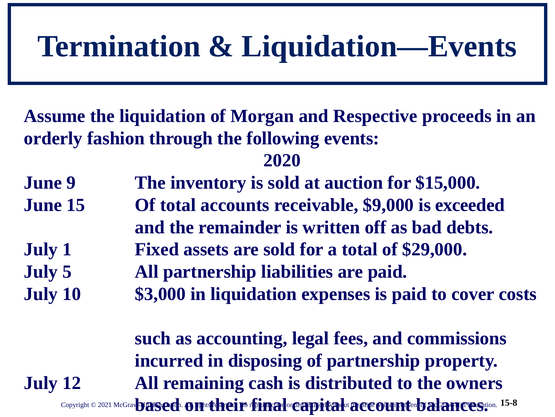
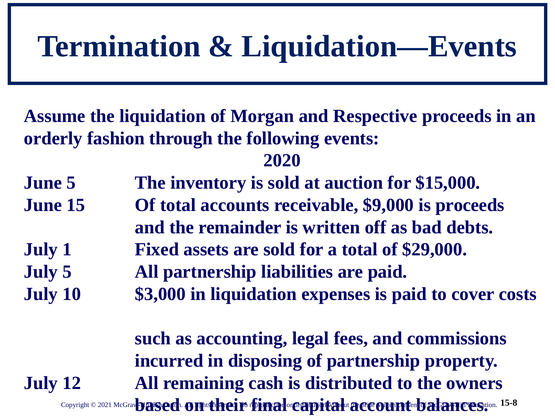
June 9: 9 -> 5
is exceeded: exceeded -> proceeds
